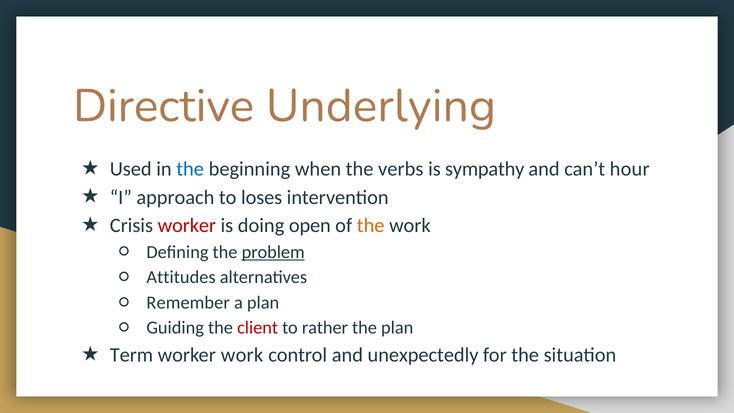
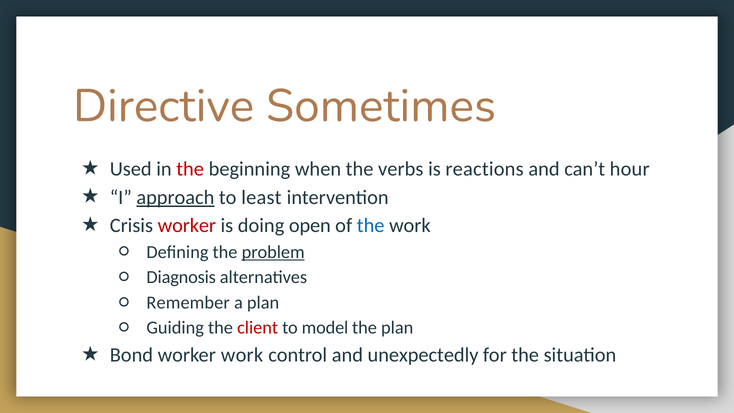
Underlying: Underlying -> Sometimes
the at (190, 169) colour: blue -> red
sympathy: sympathy -> reactions
approach underline: none -> present
loses: loses -> least
the at (371, 225) colour: orange -> blue
Attitudes: Attitudes -> Diagnosis
rather: rather -> model
Term: Term -> Bond
